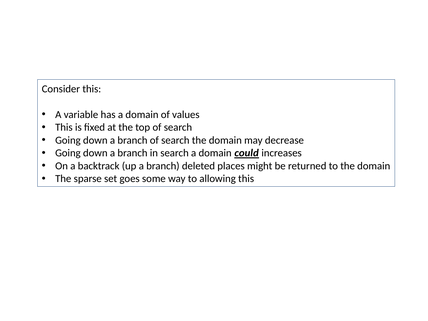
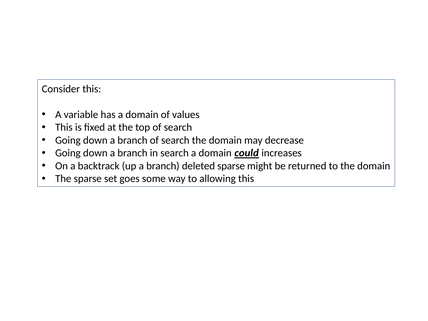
deleted places: places -> sparse
